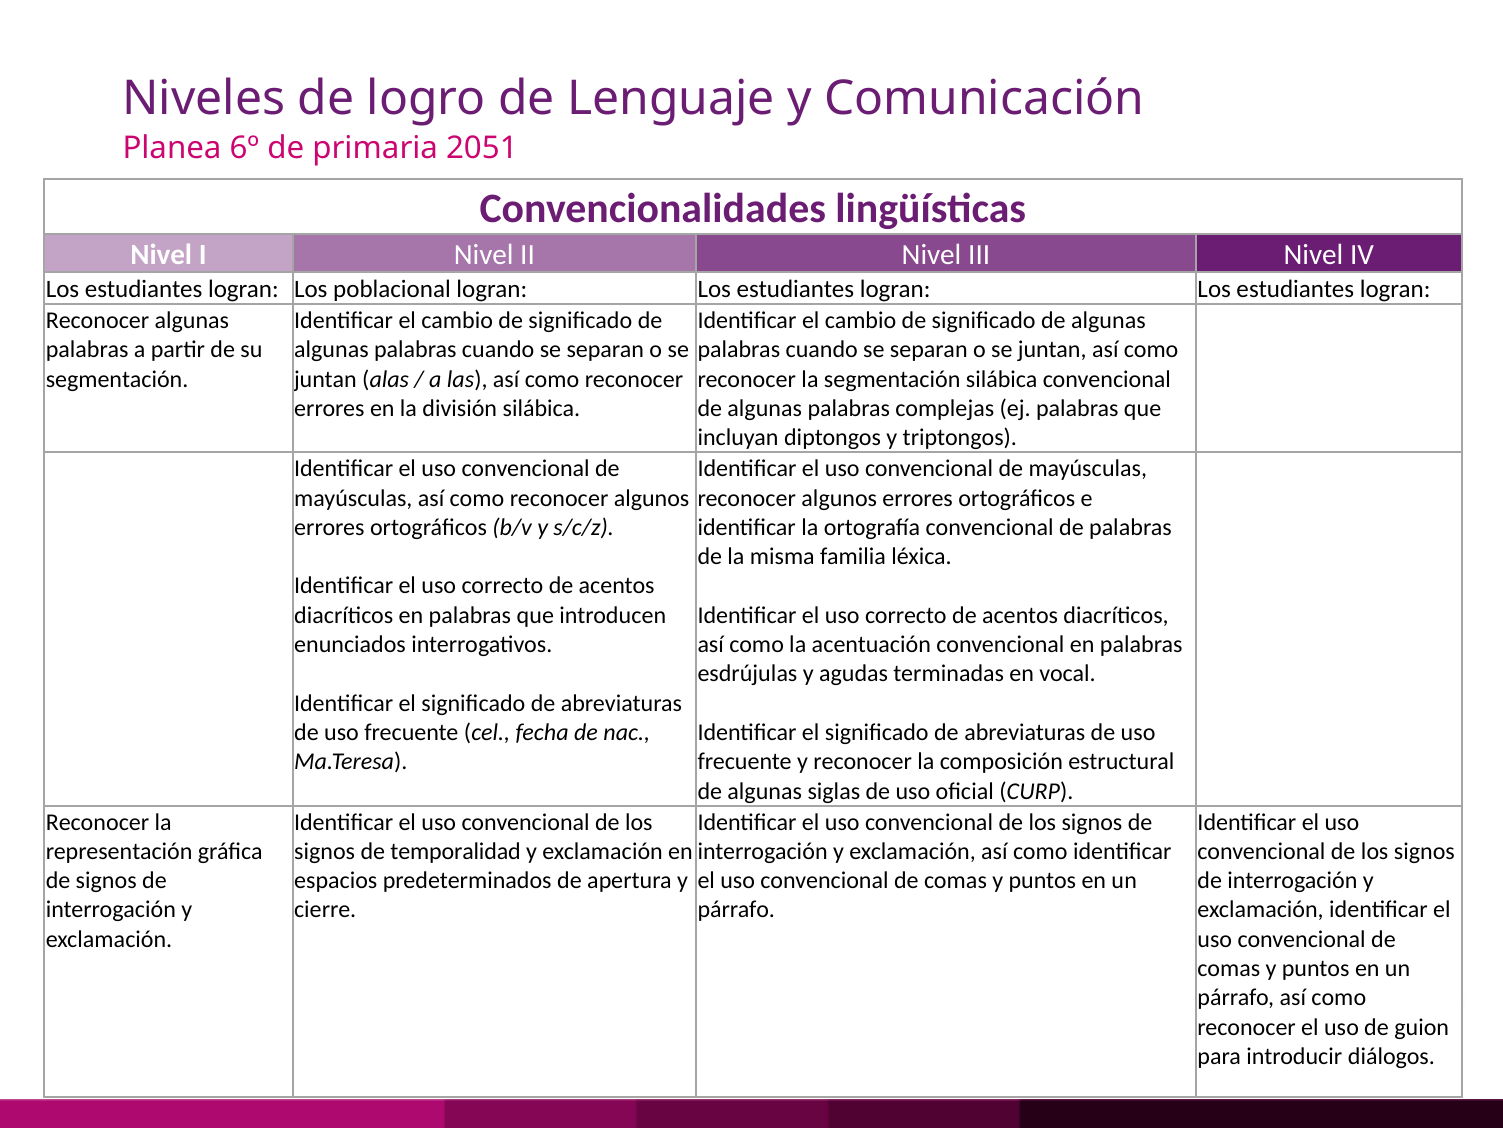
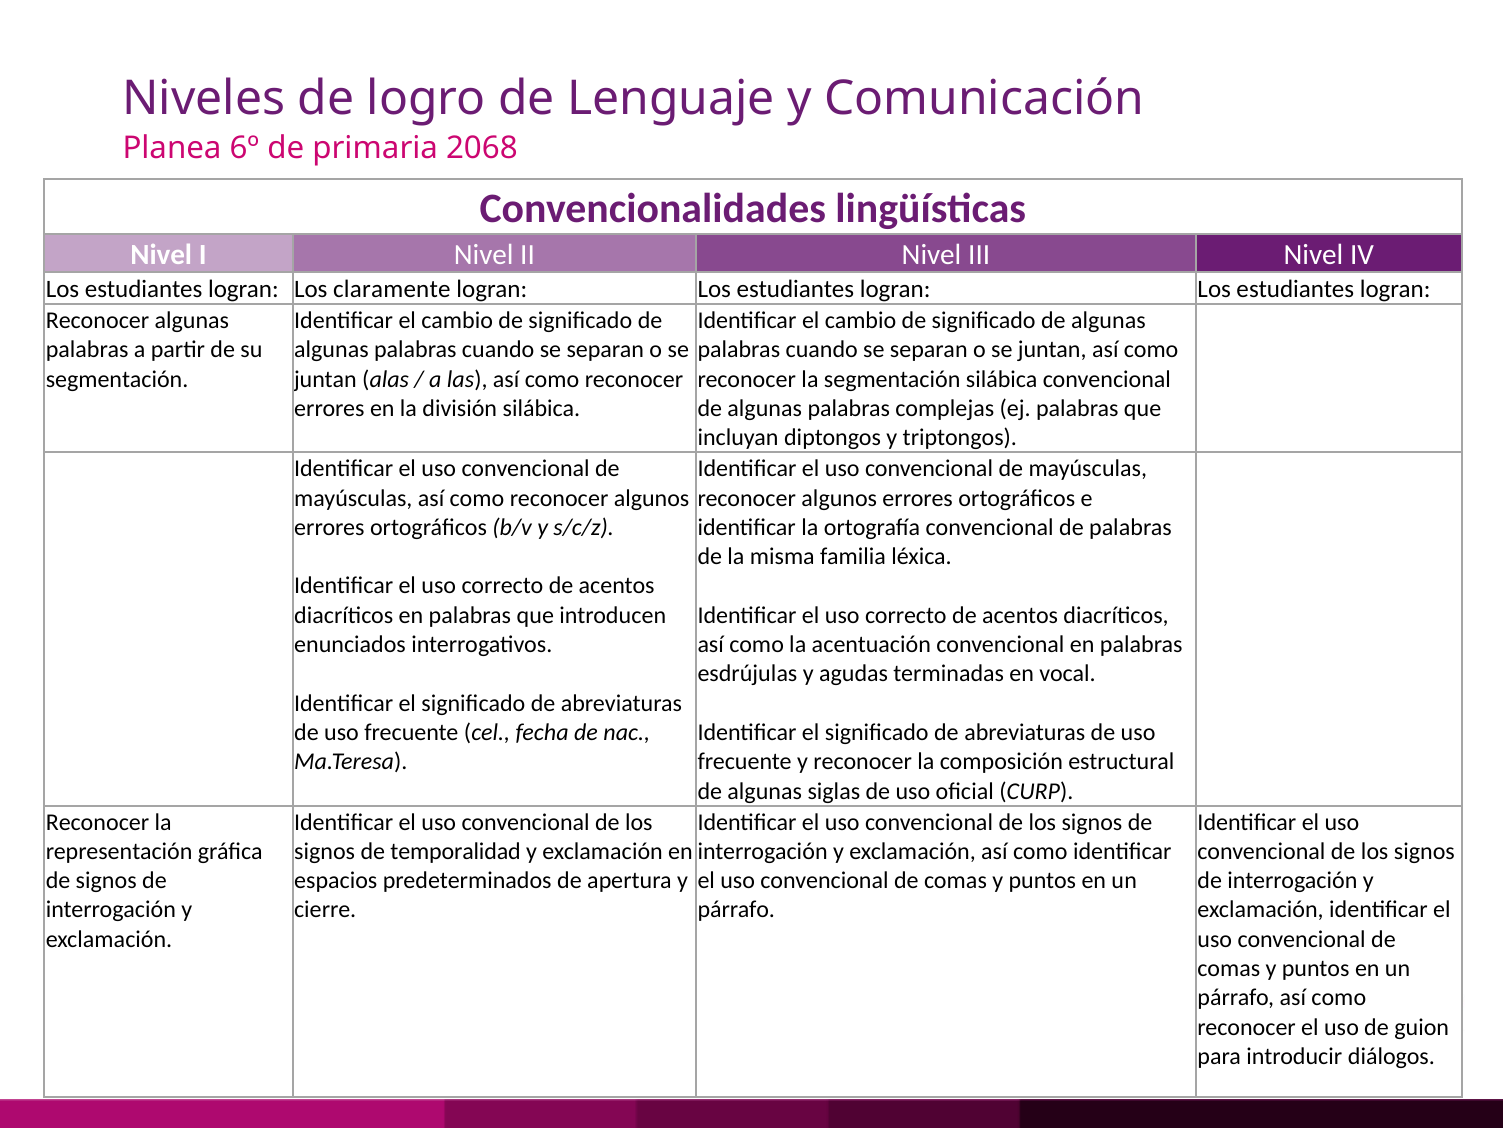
2051: 2051 -> 2068
poblacional: poblacional -> claramente
